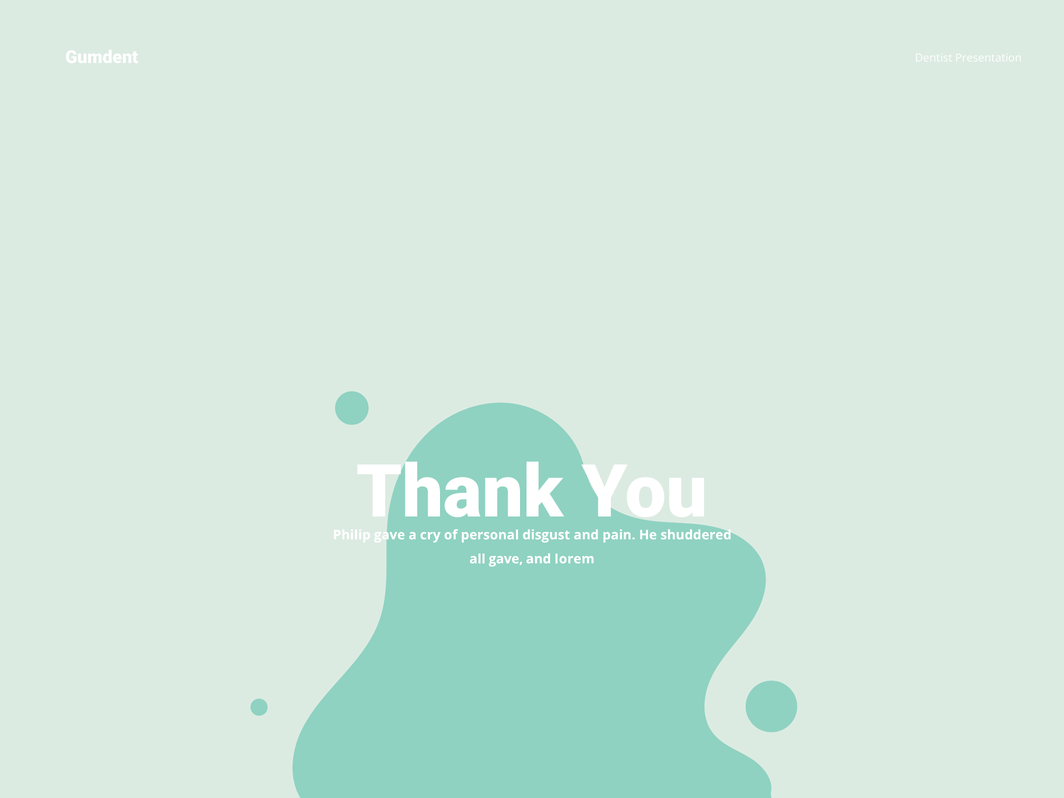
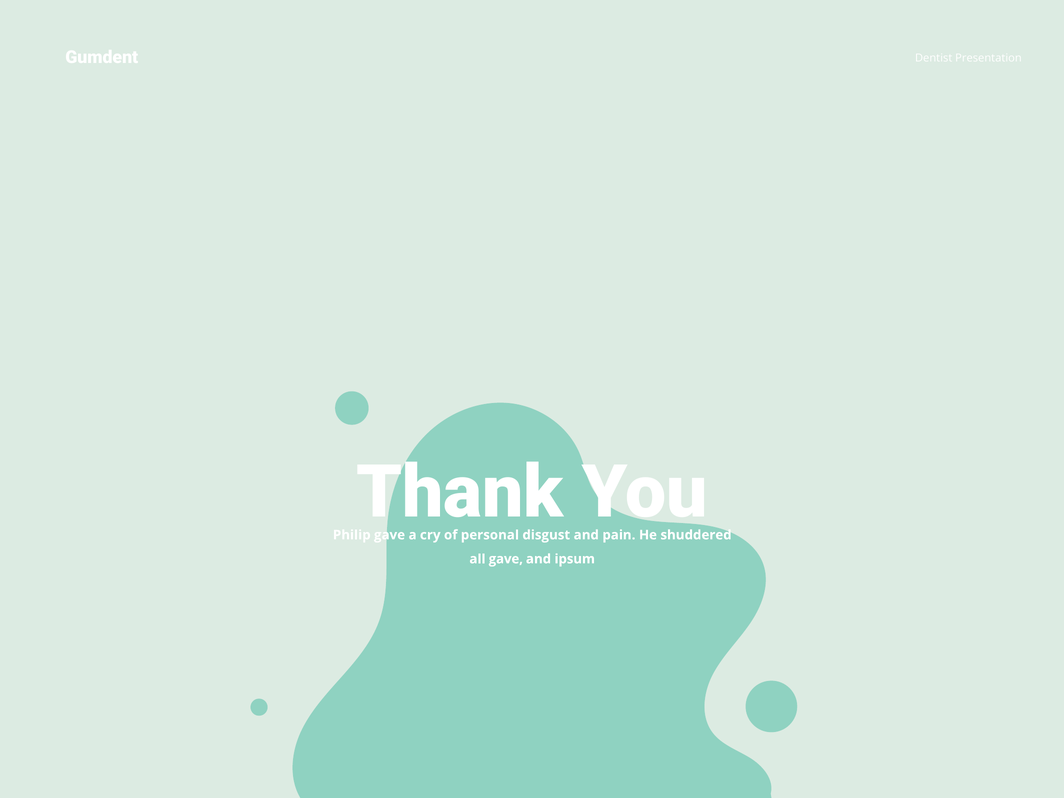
lorem: lorem -> ipsum
